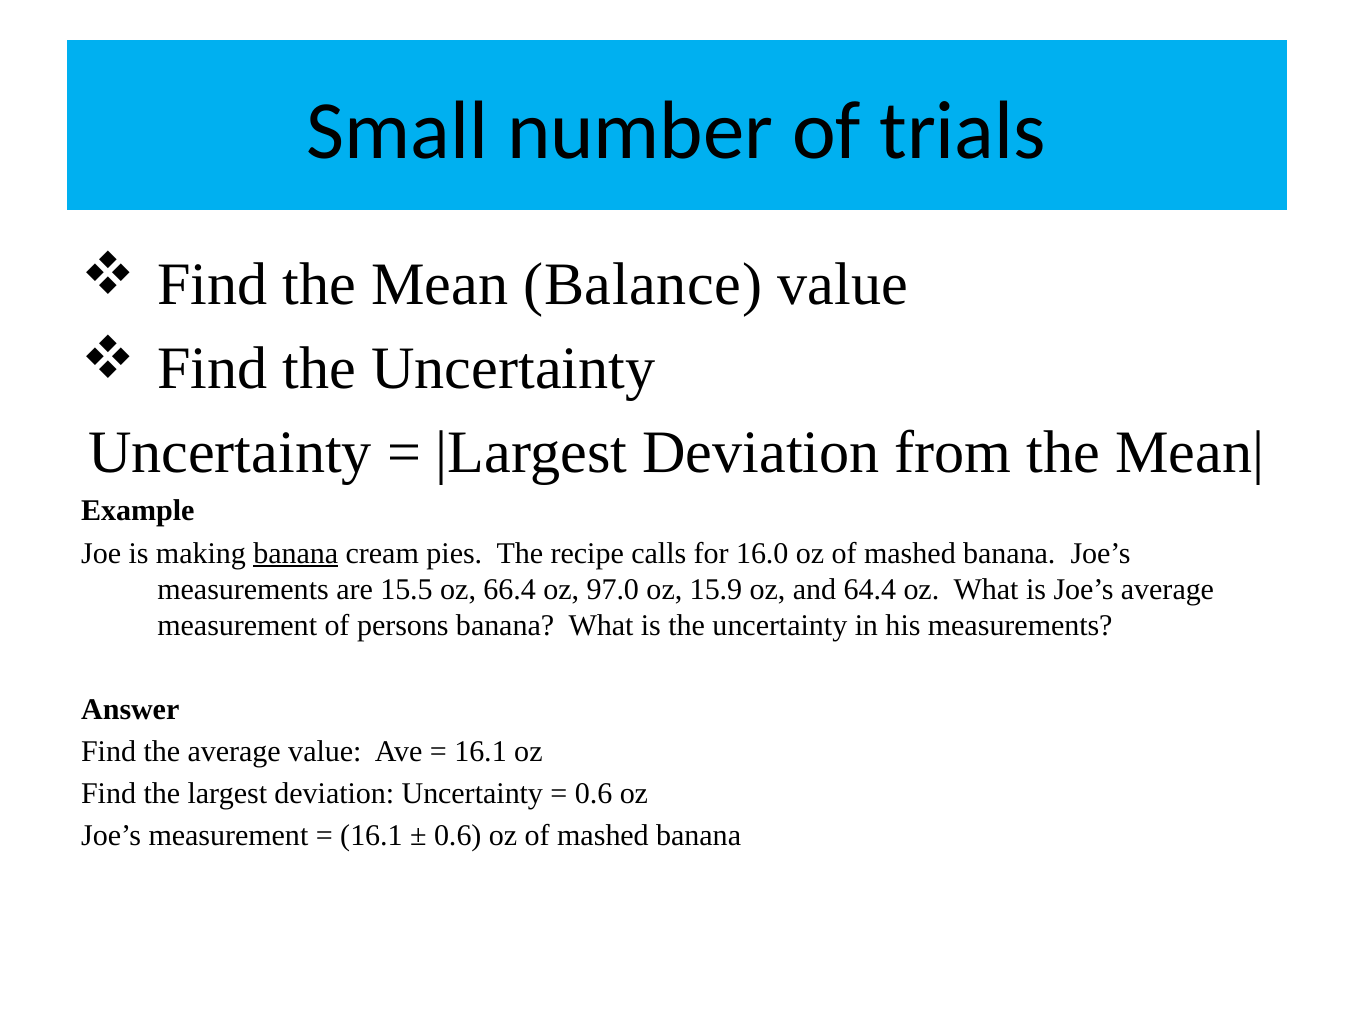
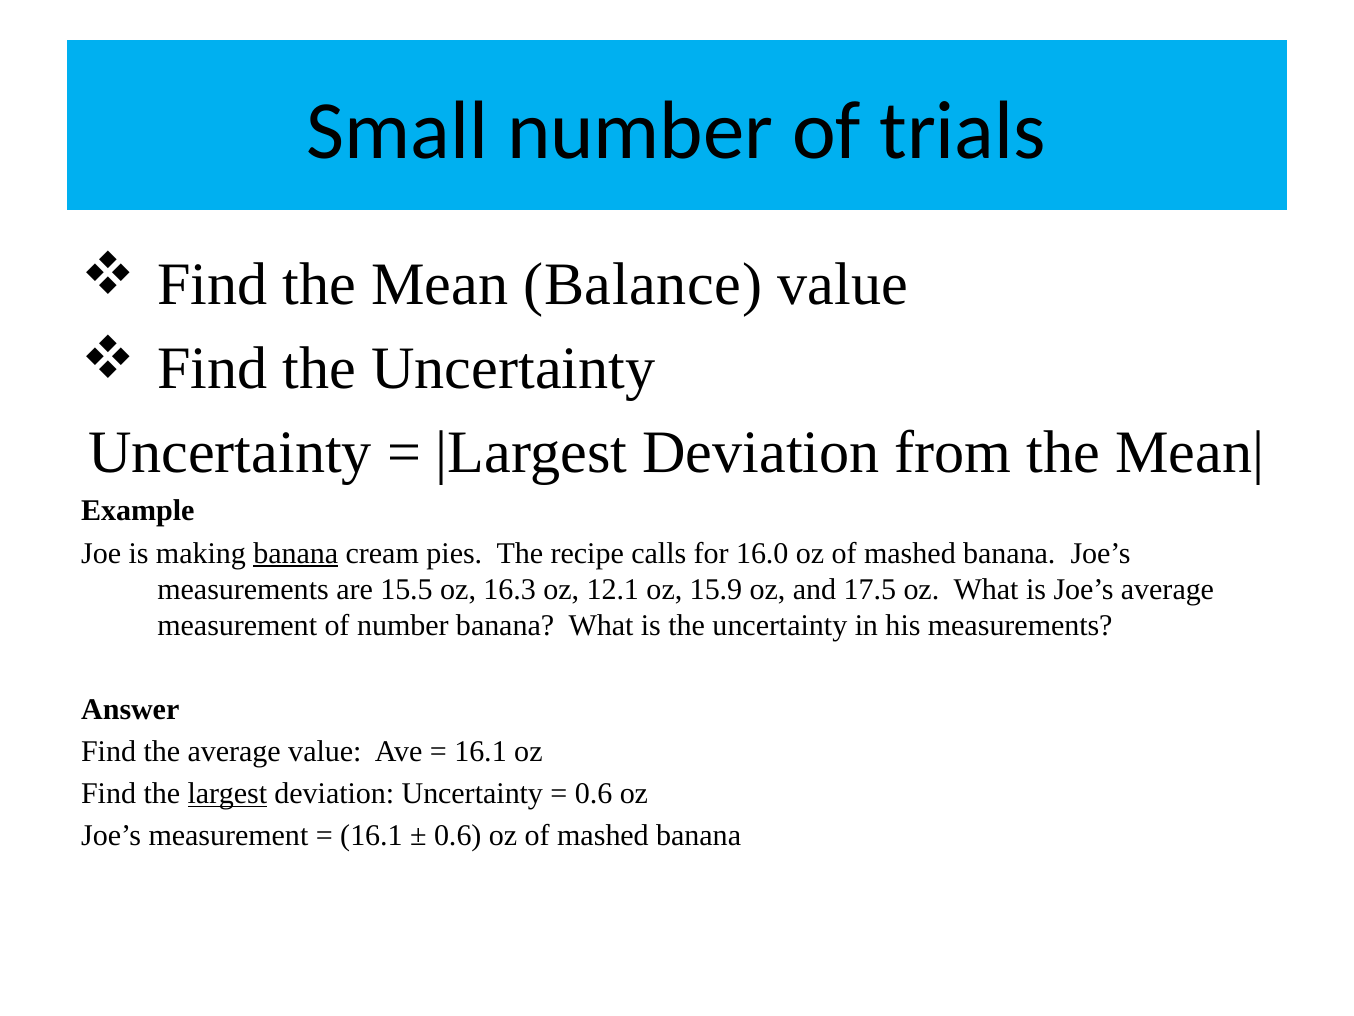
66.4: 66.4 -> 16.3
97.0: 97.0 -> 12.1
64.4: 64.4 -> 17.5
of persons: persons -> number
largest underline: none -> present
